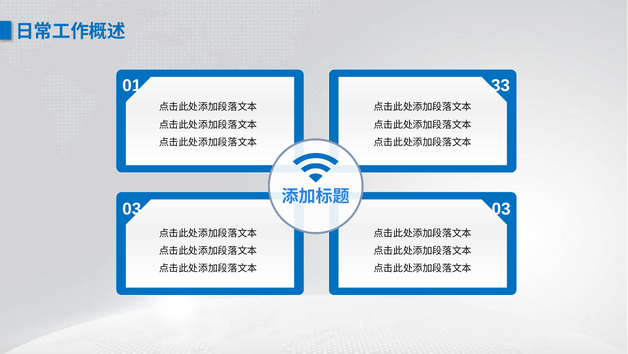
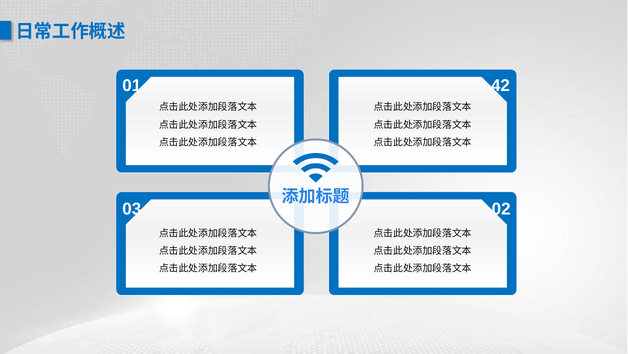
33: 33 -> 42
03 03: 03 -> 02
